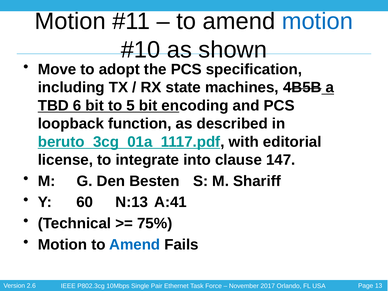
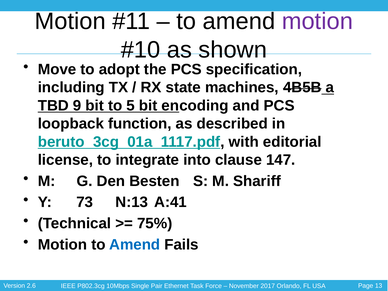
motion at (317, 21) colour: blue -> purple
6: 6 -> 9
60: 60 -> 73
